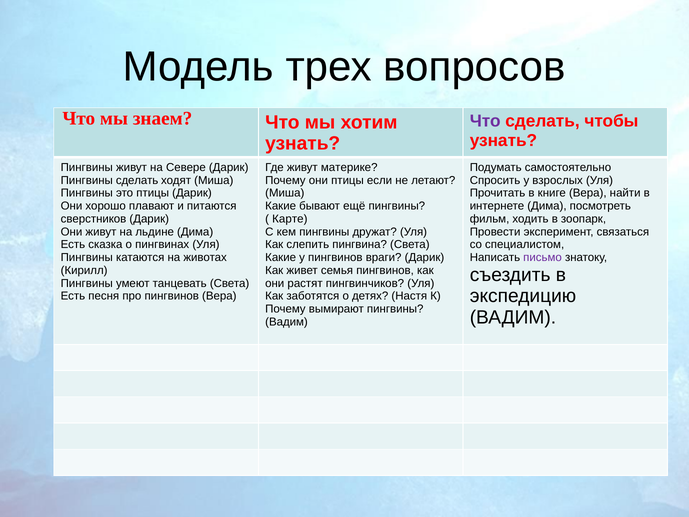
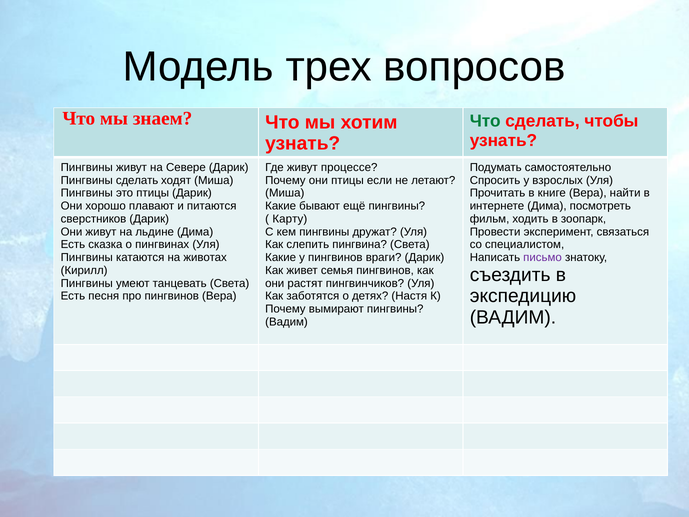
Что at (485, 121) colour: purple -> green
материке: материке -> процессе
Карте: Карте -> Карту
